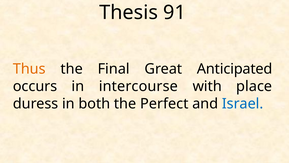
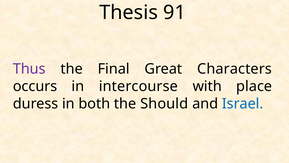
Thus colour: orange -> purple
Anticipated: Anticipated -> Characters
Perfect: Perfect -> Should
